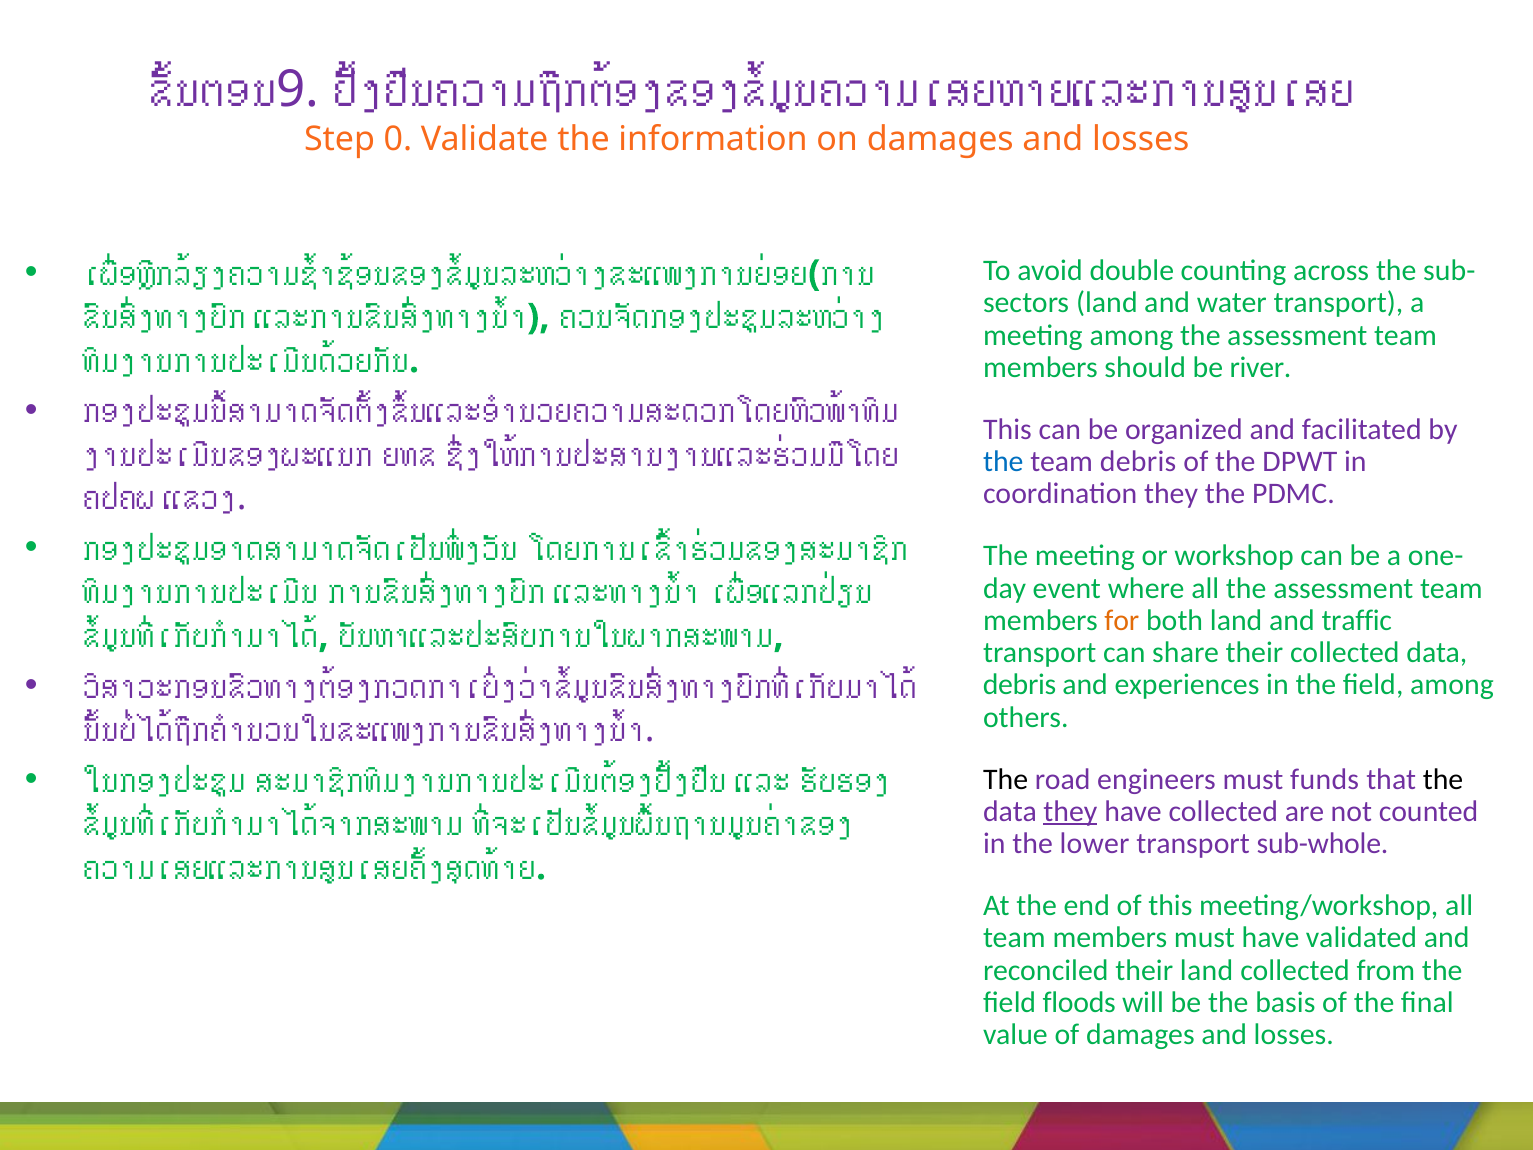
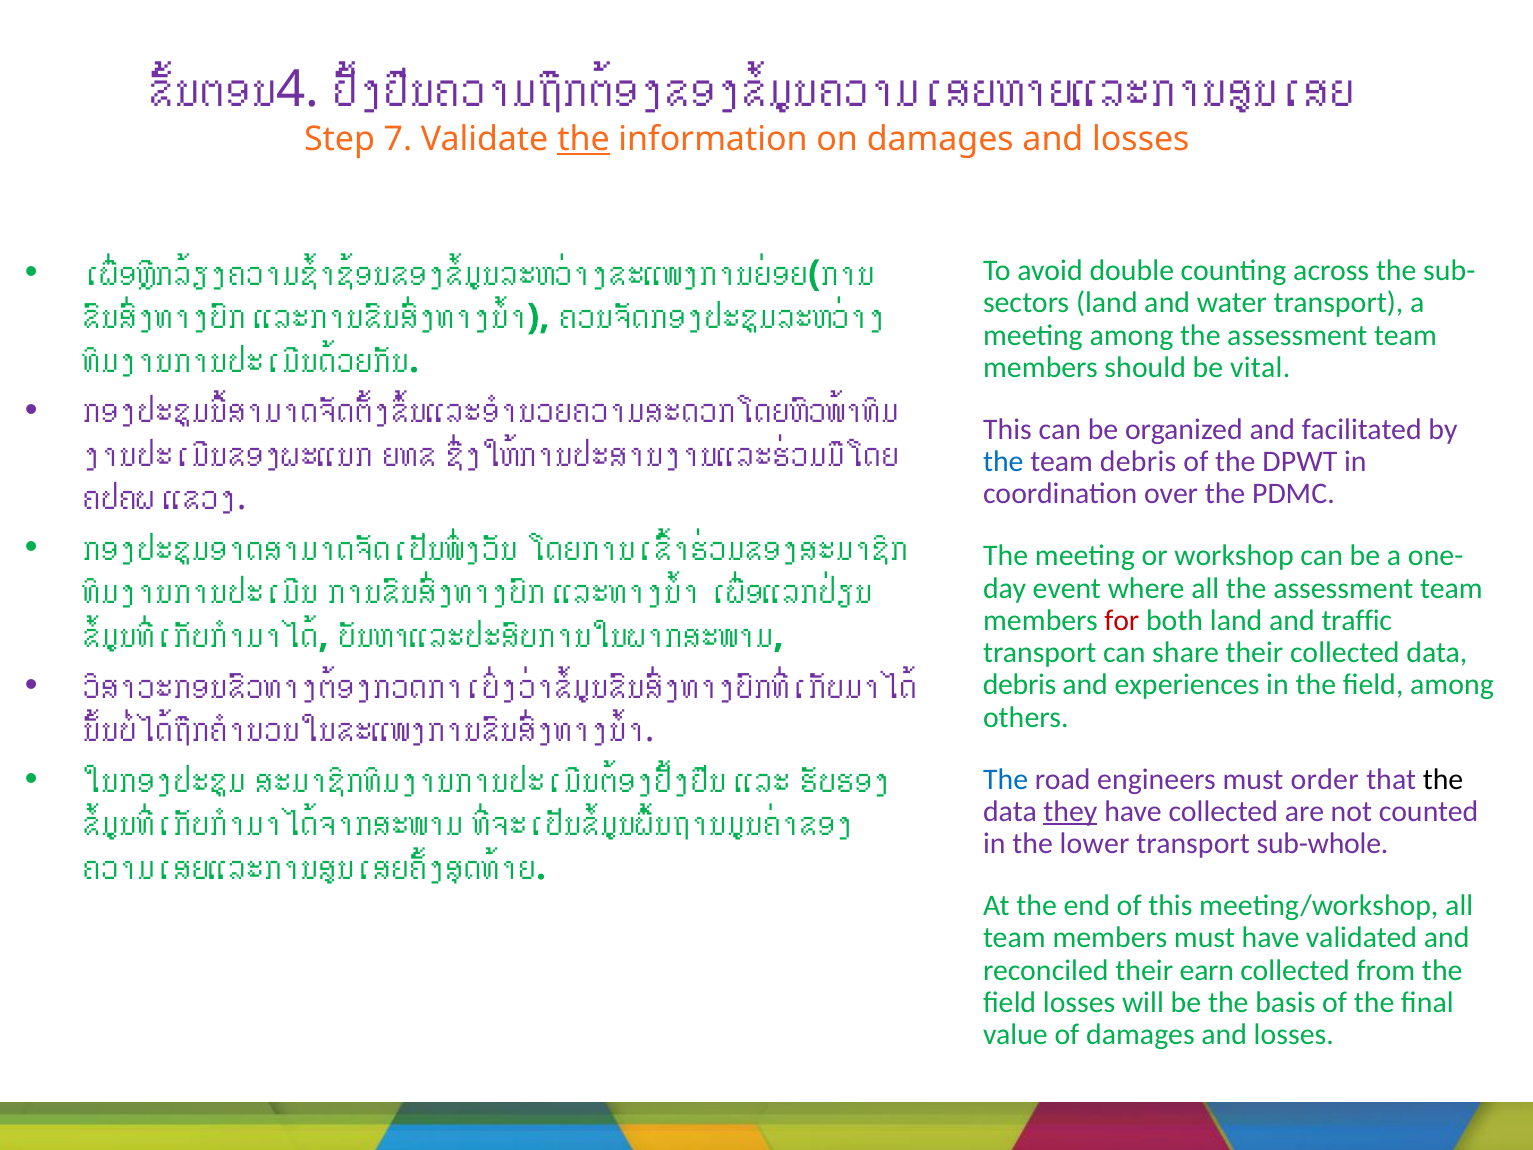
9: 9 -> 4
0: 0 -> 7
the at (584, 139) underline: none -> present
river: river -> vital
coordination they: they -> over
for colour: orange -> red
The at (1006, 779) colour: black -> blue
funds: funds -> order
their land: land -> earn
field floods: floods -> losses
